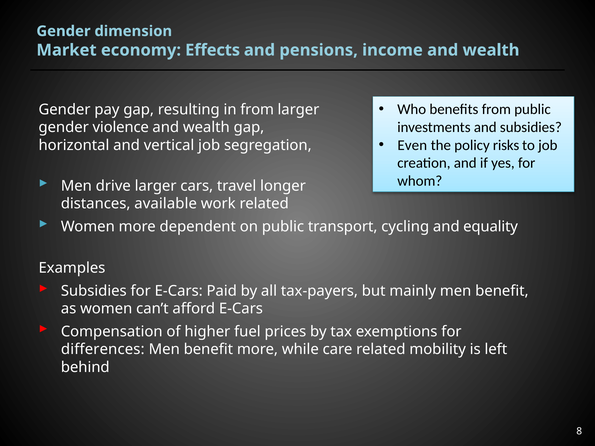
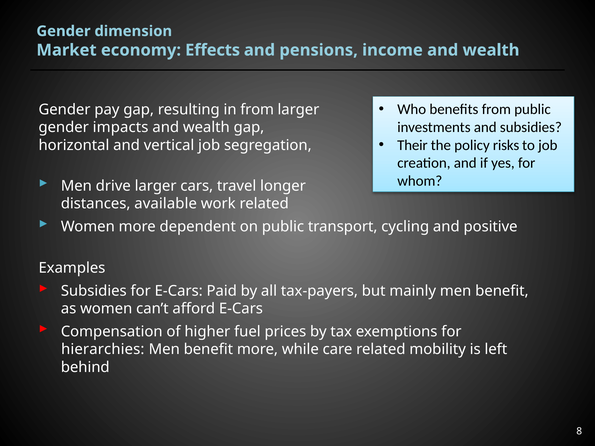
violence: violence -> impacts
Even: Even -> Their
equality: equality -> positive
differences: differences -> hierarchies
